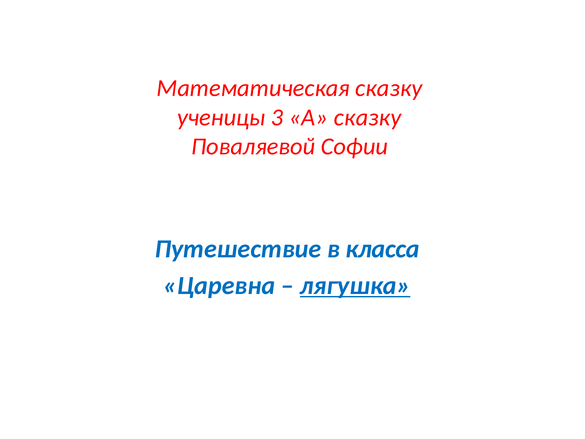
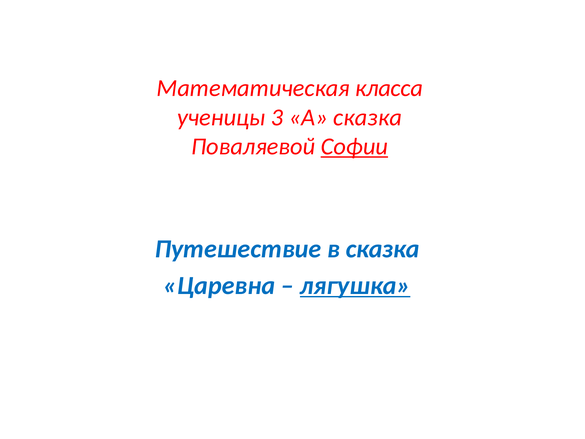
Математическая сказку: сказку -> класса
А сказку: сказку -> сказка
Софии underline: none -> present
в класса: класса -> сказка
